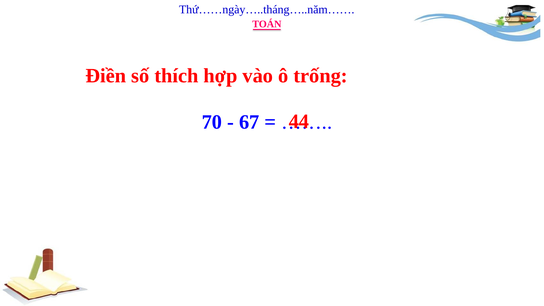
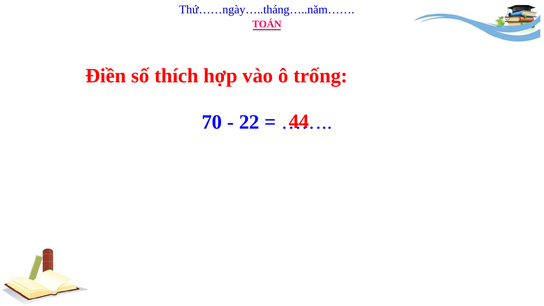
67: 67 -> 22
